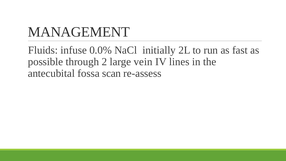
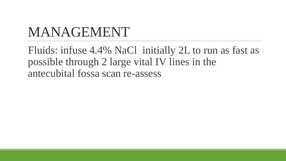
0.0%: 0.0% -> 4.4%
vein: vein -> vital
